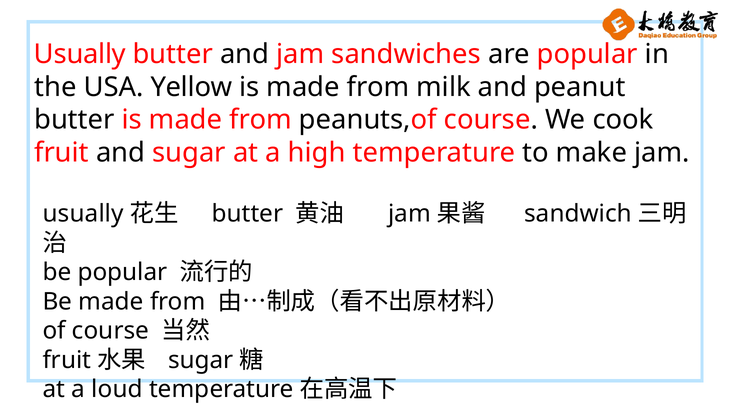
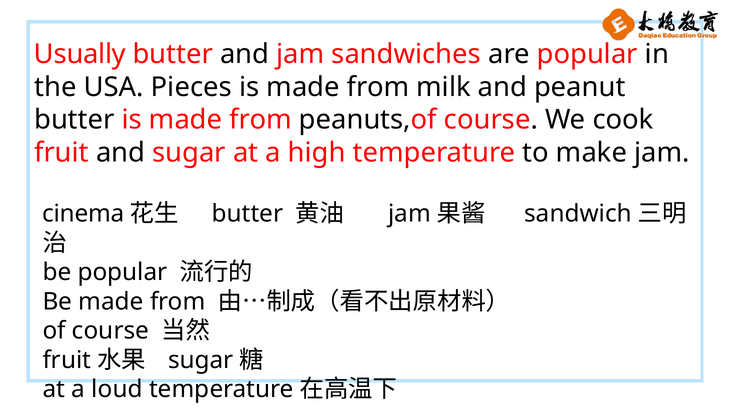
Yellow: Yellow -> Pieces
usually at (83, 214): usually -> cinema
